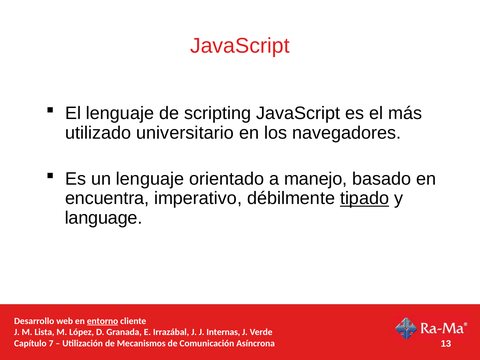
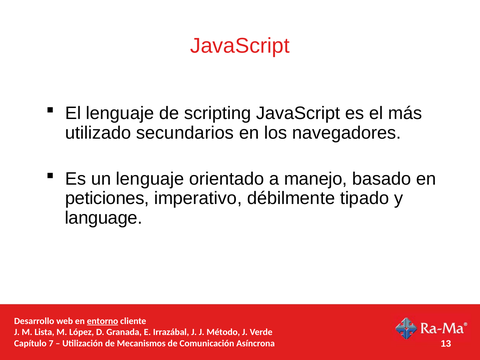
universitario: universitario -> secundarios
encuentra: encuentra -> peticiones
tipado underline: present -> none
Internas: Internas -> Método
